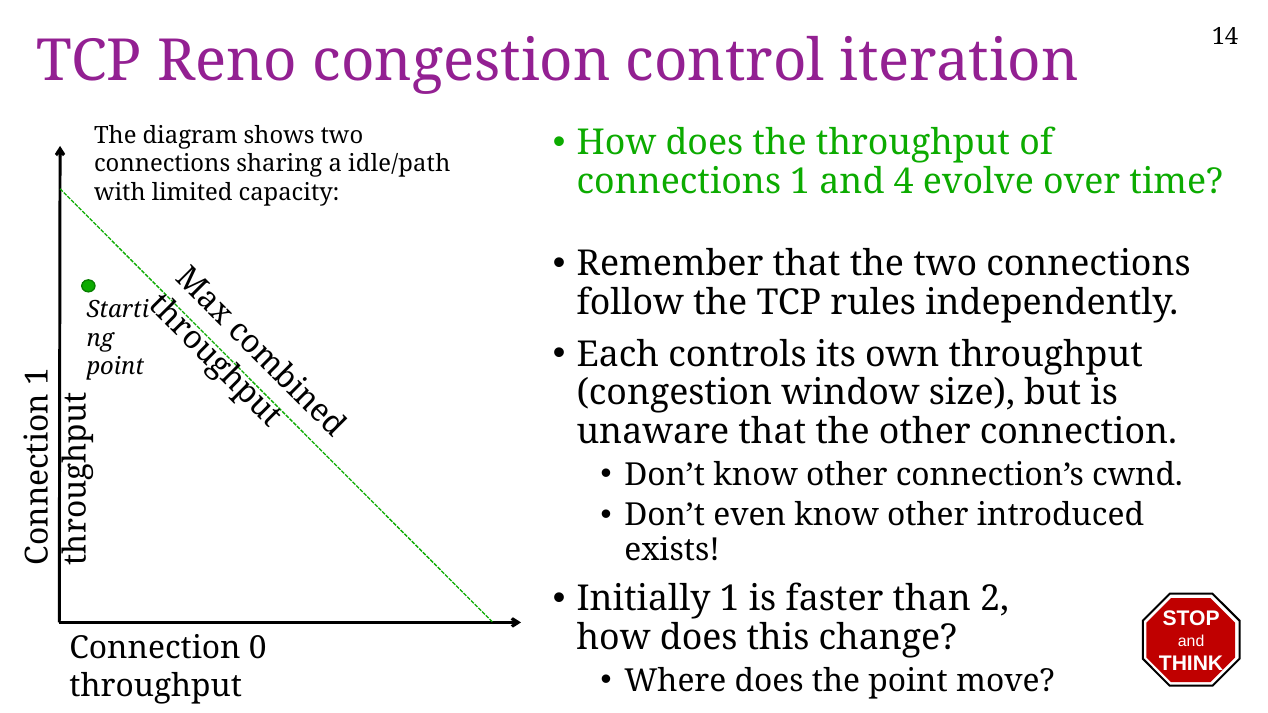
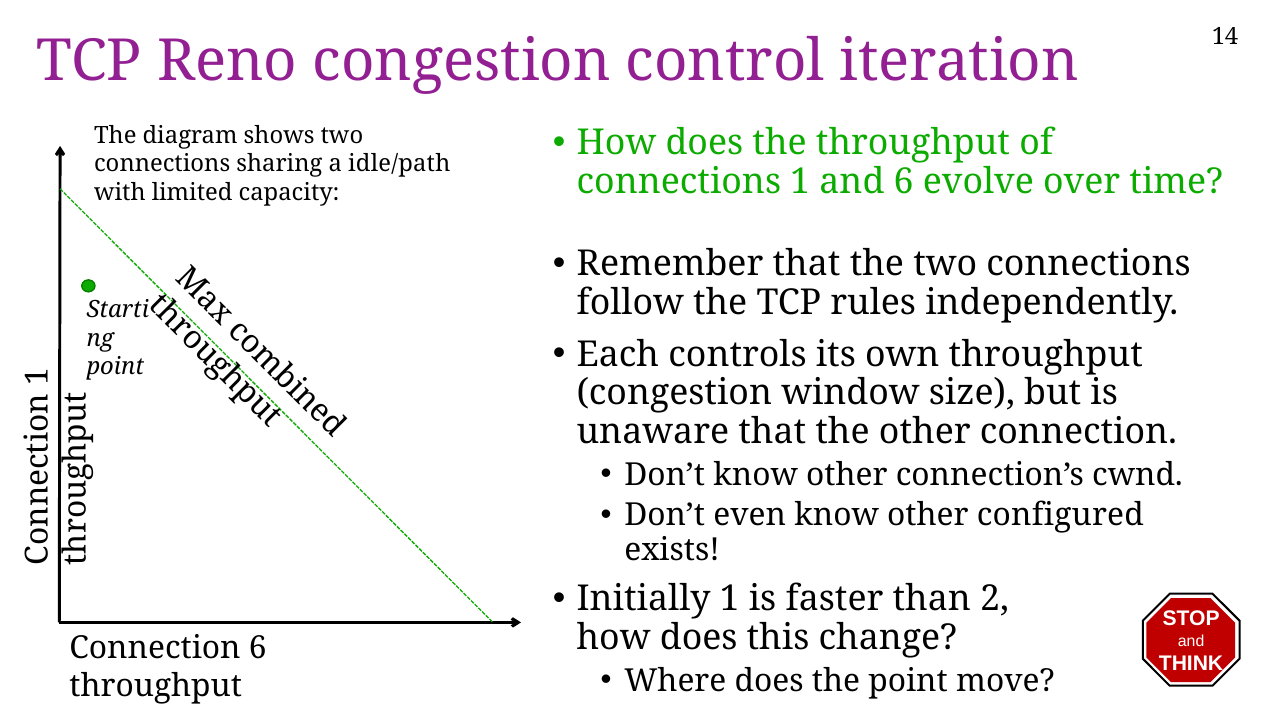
and 4: 4 -> 6
introduced: introduced -> configured
Connection 0: 0 -> 6
